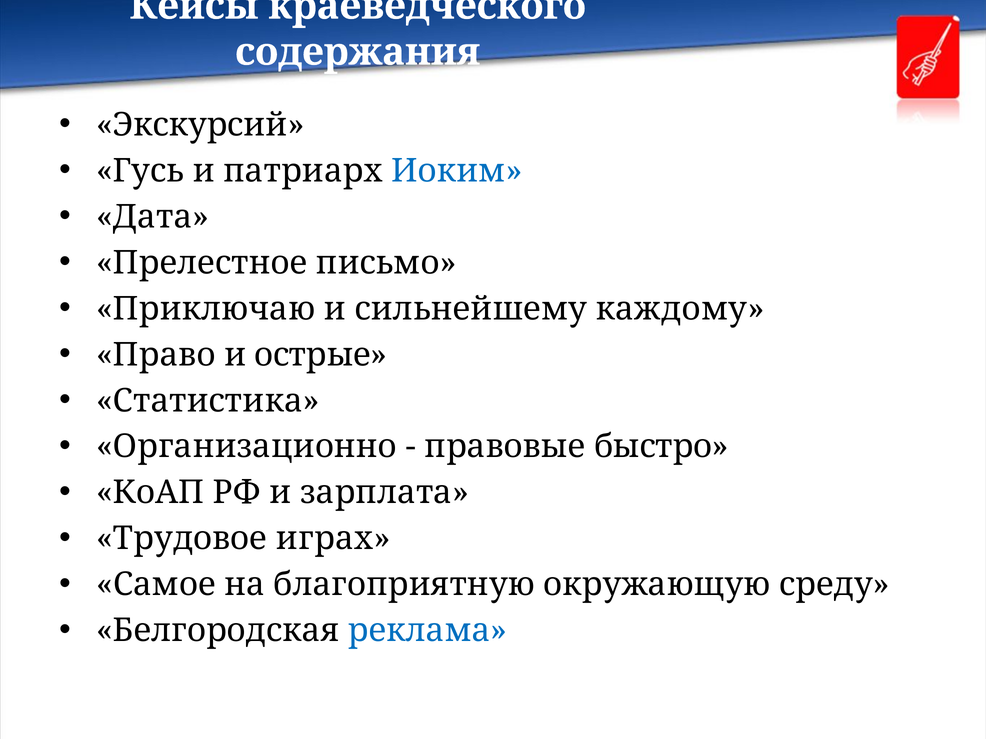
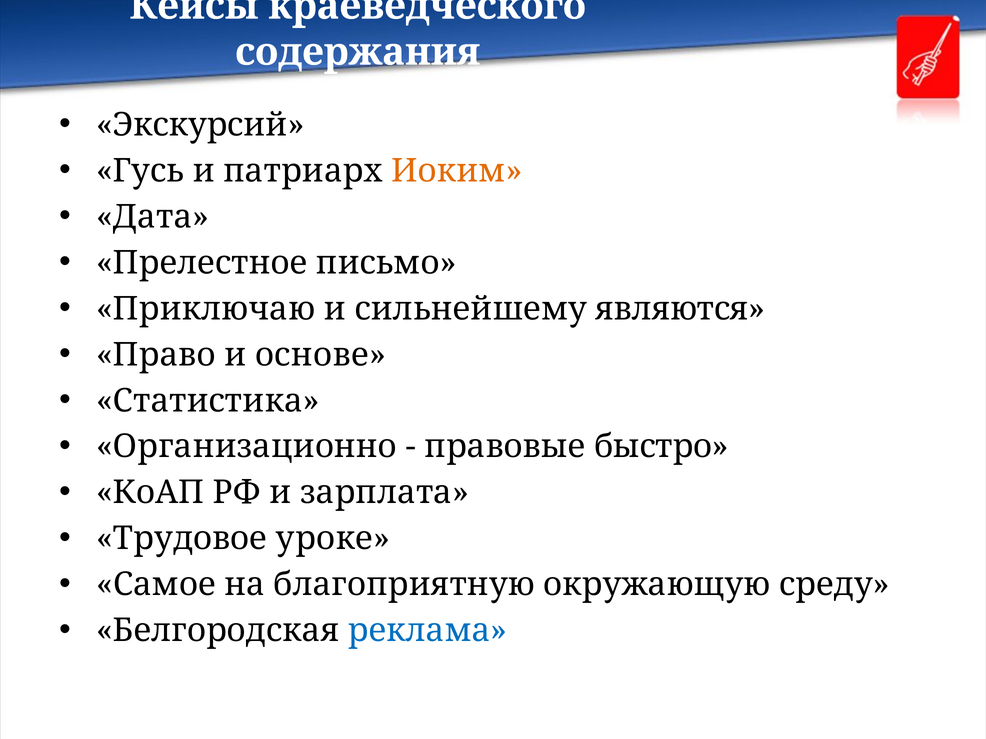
Иоким colour: blue -> orange
каждому: каждому -> являются
острые: острые -> основе
играх: играх -> уроке
